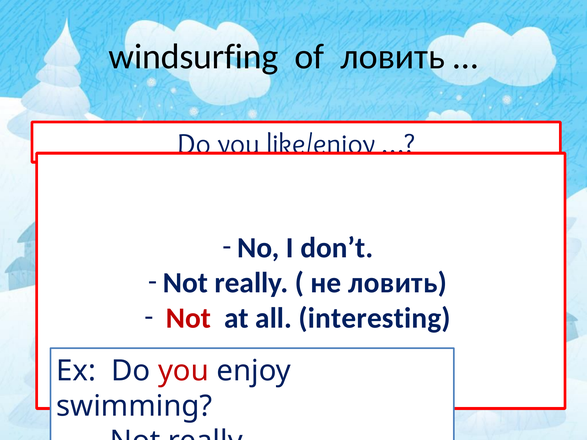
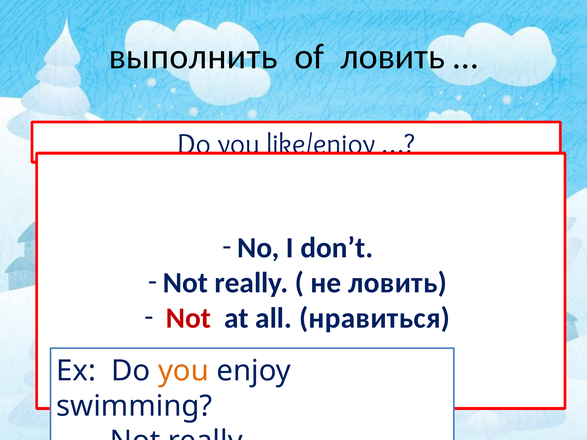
windsurfing: windsurfing -> выполнить
interesting: interesting -> нравиться
you at (183, 371) colour: red -> orange
